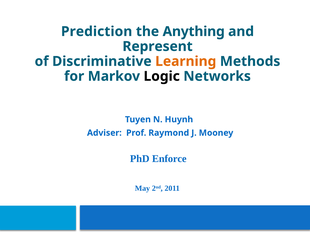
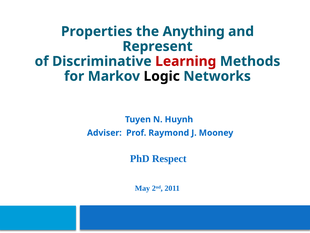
Prediction: Prediction -> Properties
Learning colour: orange -> red
Enforce: Enforce -> Respect
